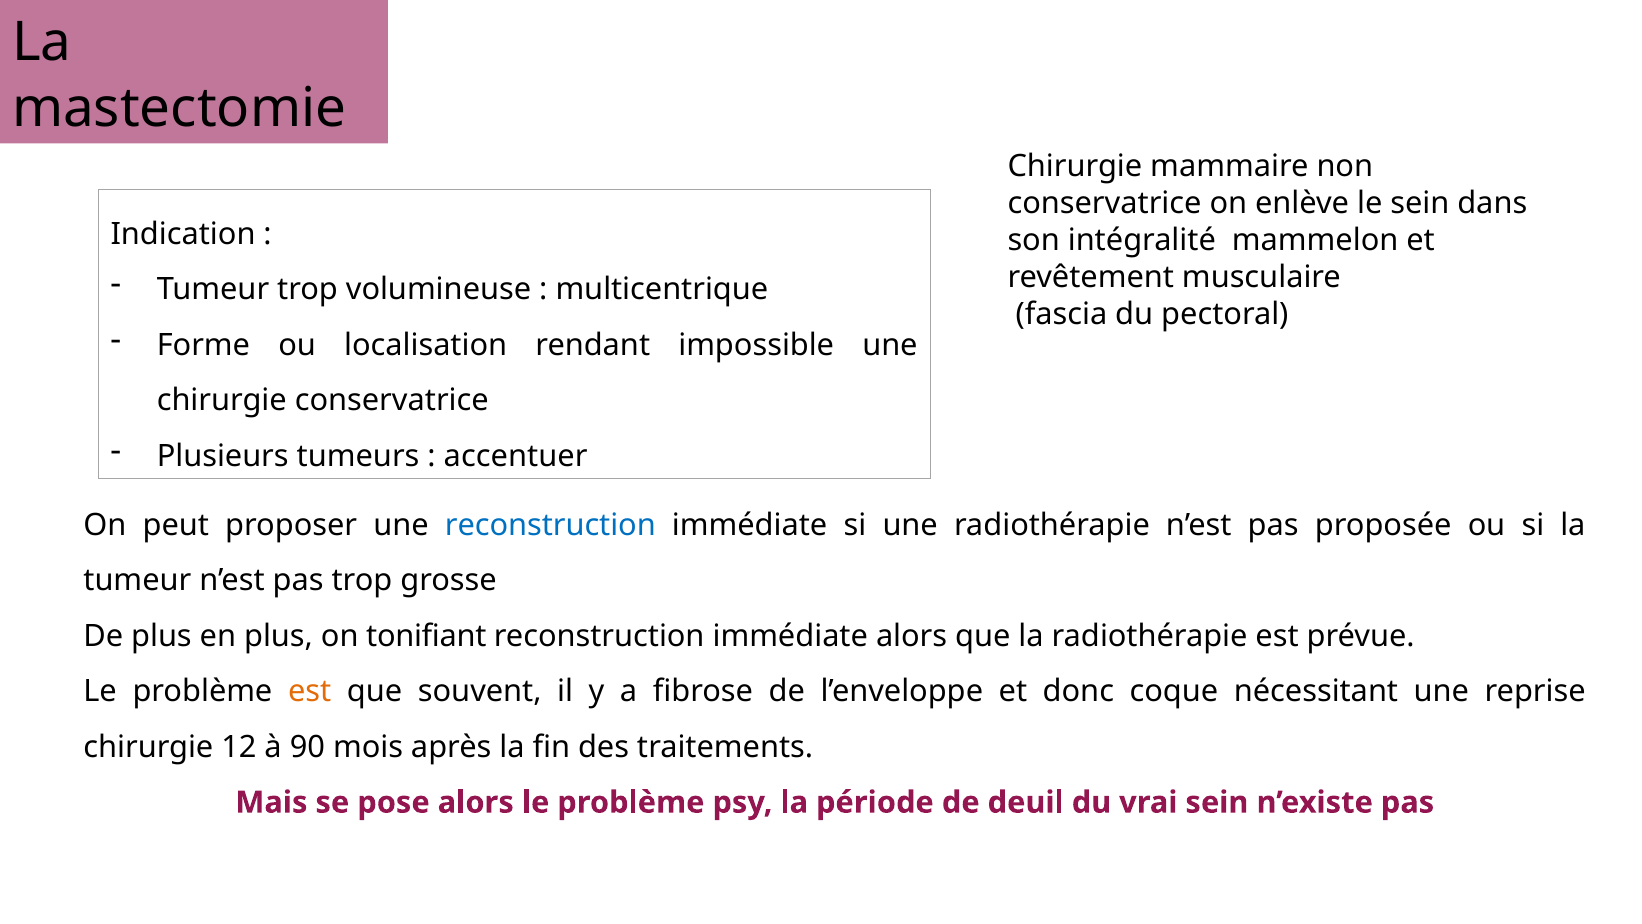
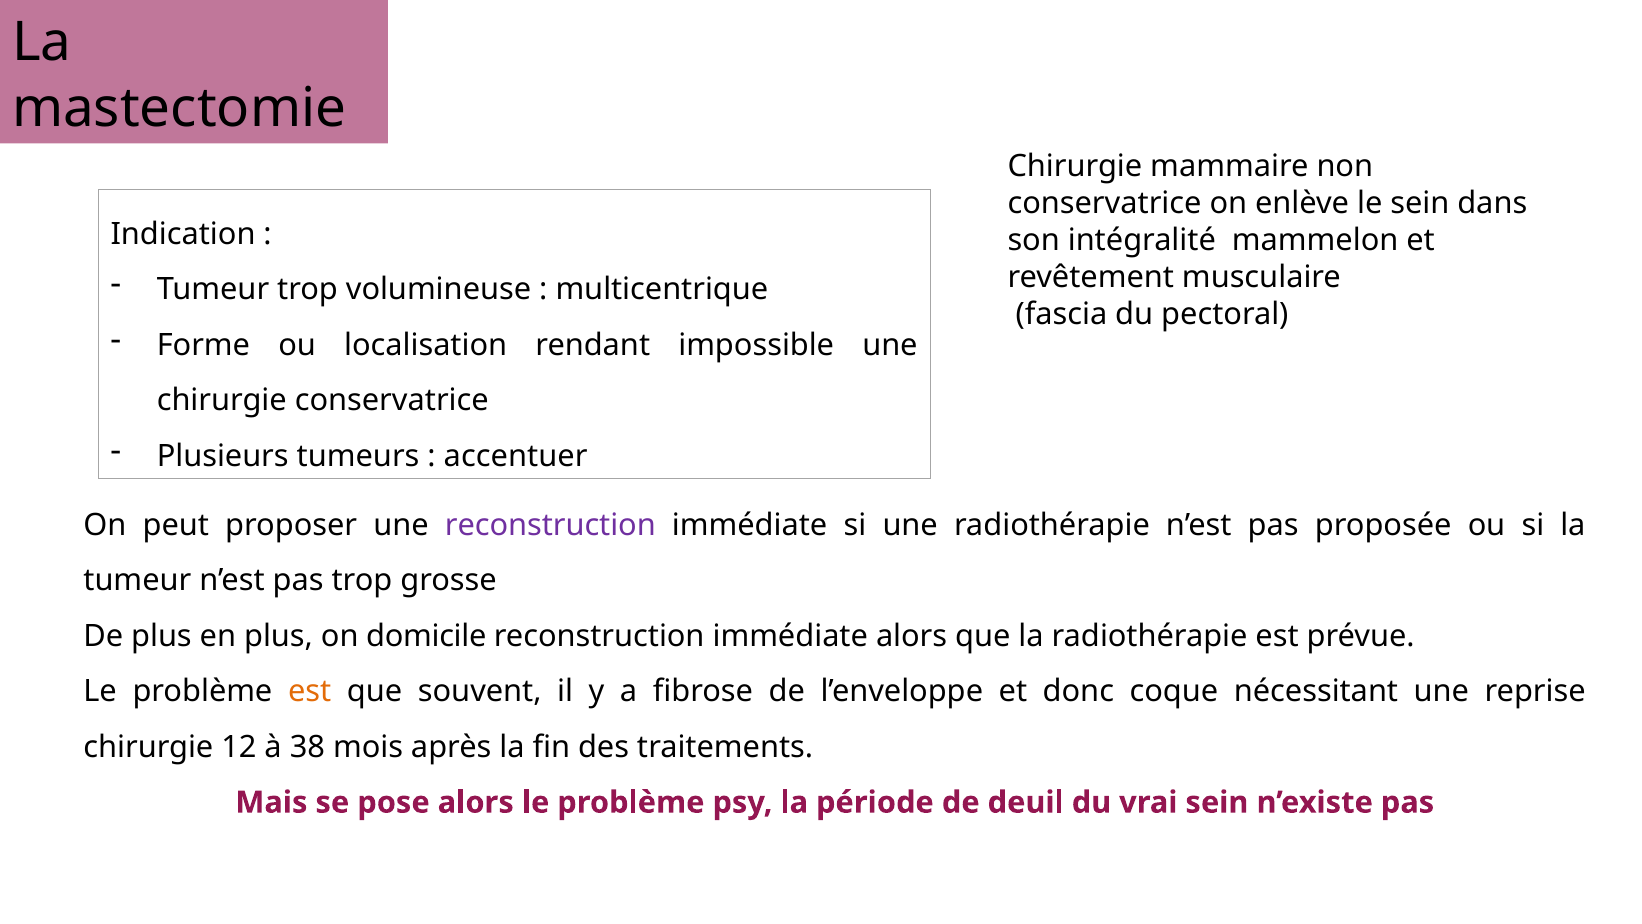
reconstruction at (550, 525) colour: blue -> purple
tonifiant: tonifiant -> domicile
90: 90 -> 38
